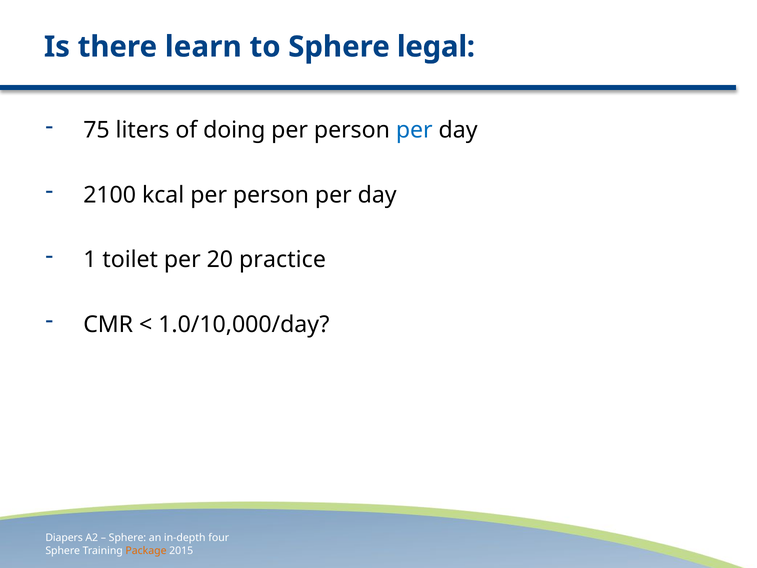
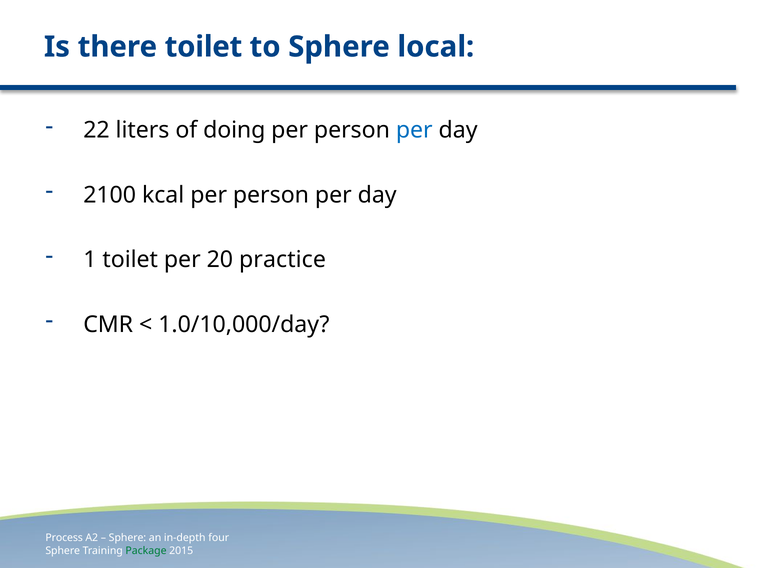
there learn: learn -> toilet
legal: legal -> local
75: 75 -> 22
Diapers: Diapers -> Process
Package colour: orange -> green
